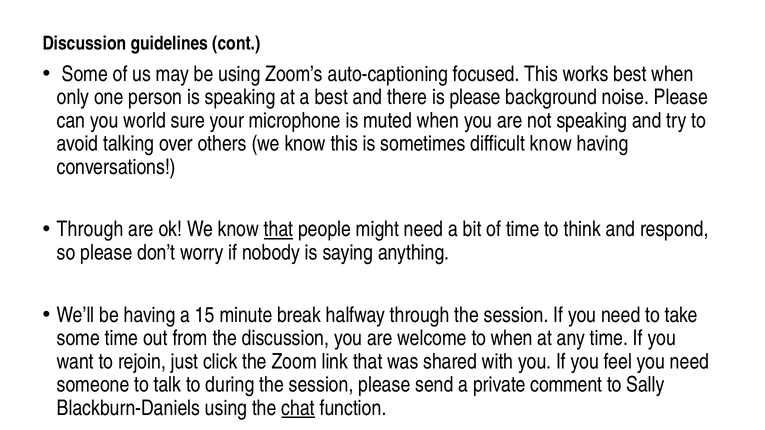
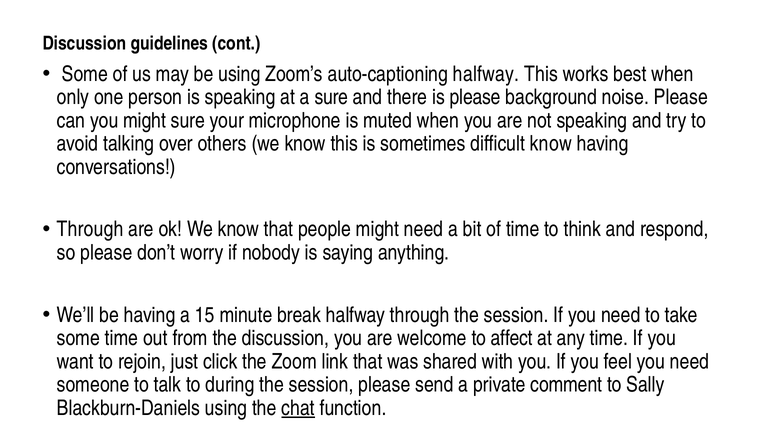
auto-captioning focused: focused -> halfway
a best: best -> sure
you world: world -> might
that at (279, 230) underline: present -> none
to when: when -> affect
